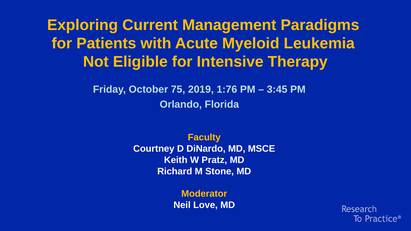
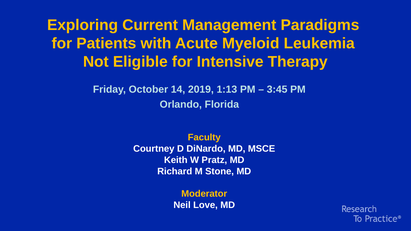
75: 75 -> 14
1:76: 1:76 -> 1:13
